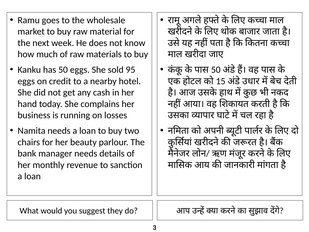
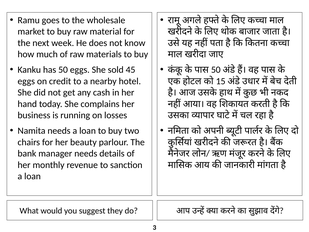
95: 95 -> 45
